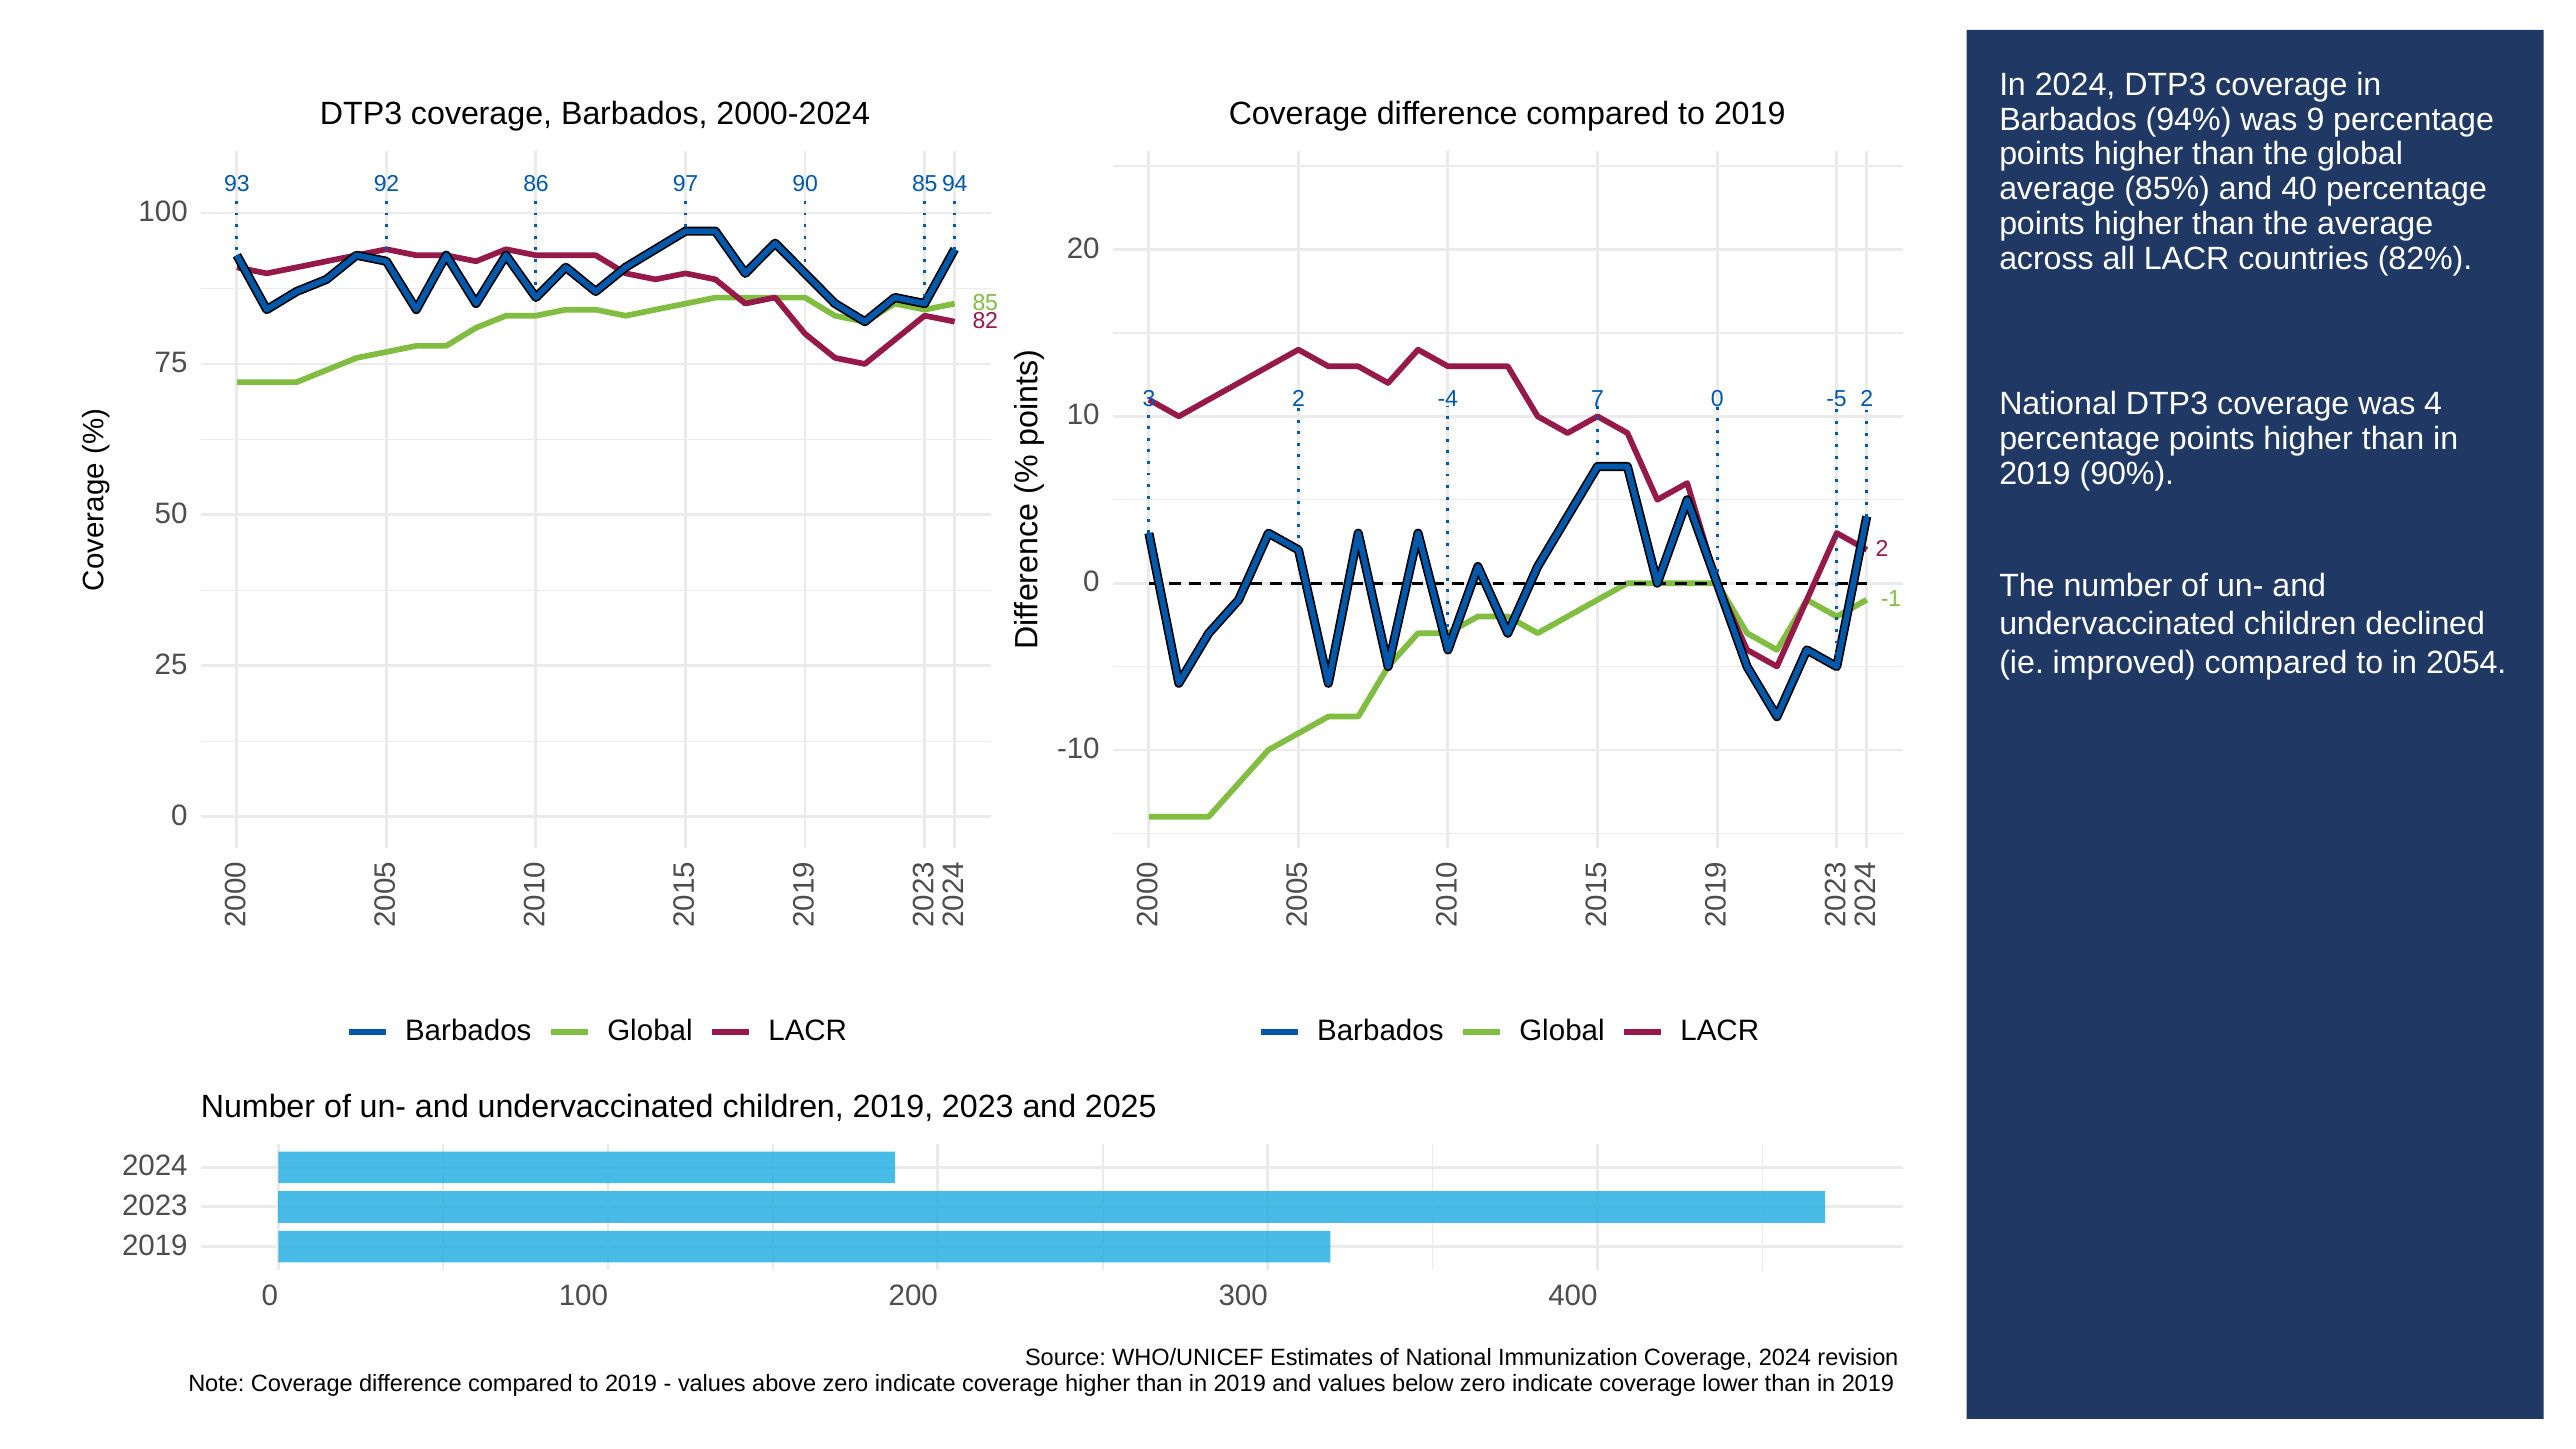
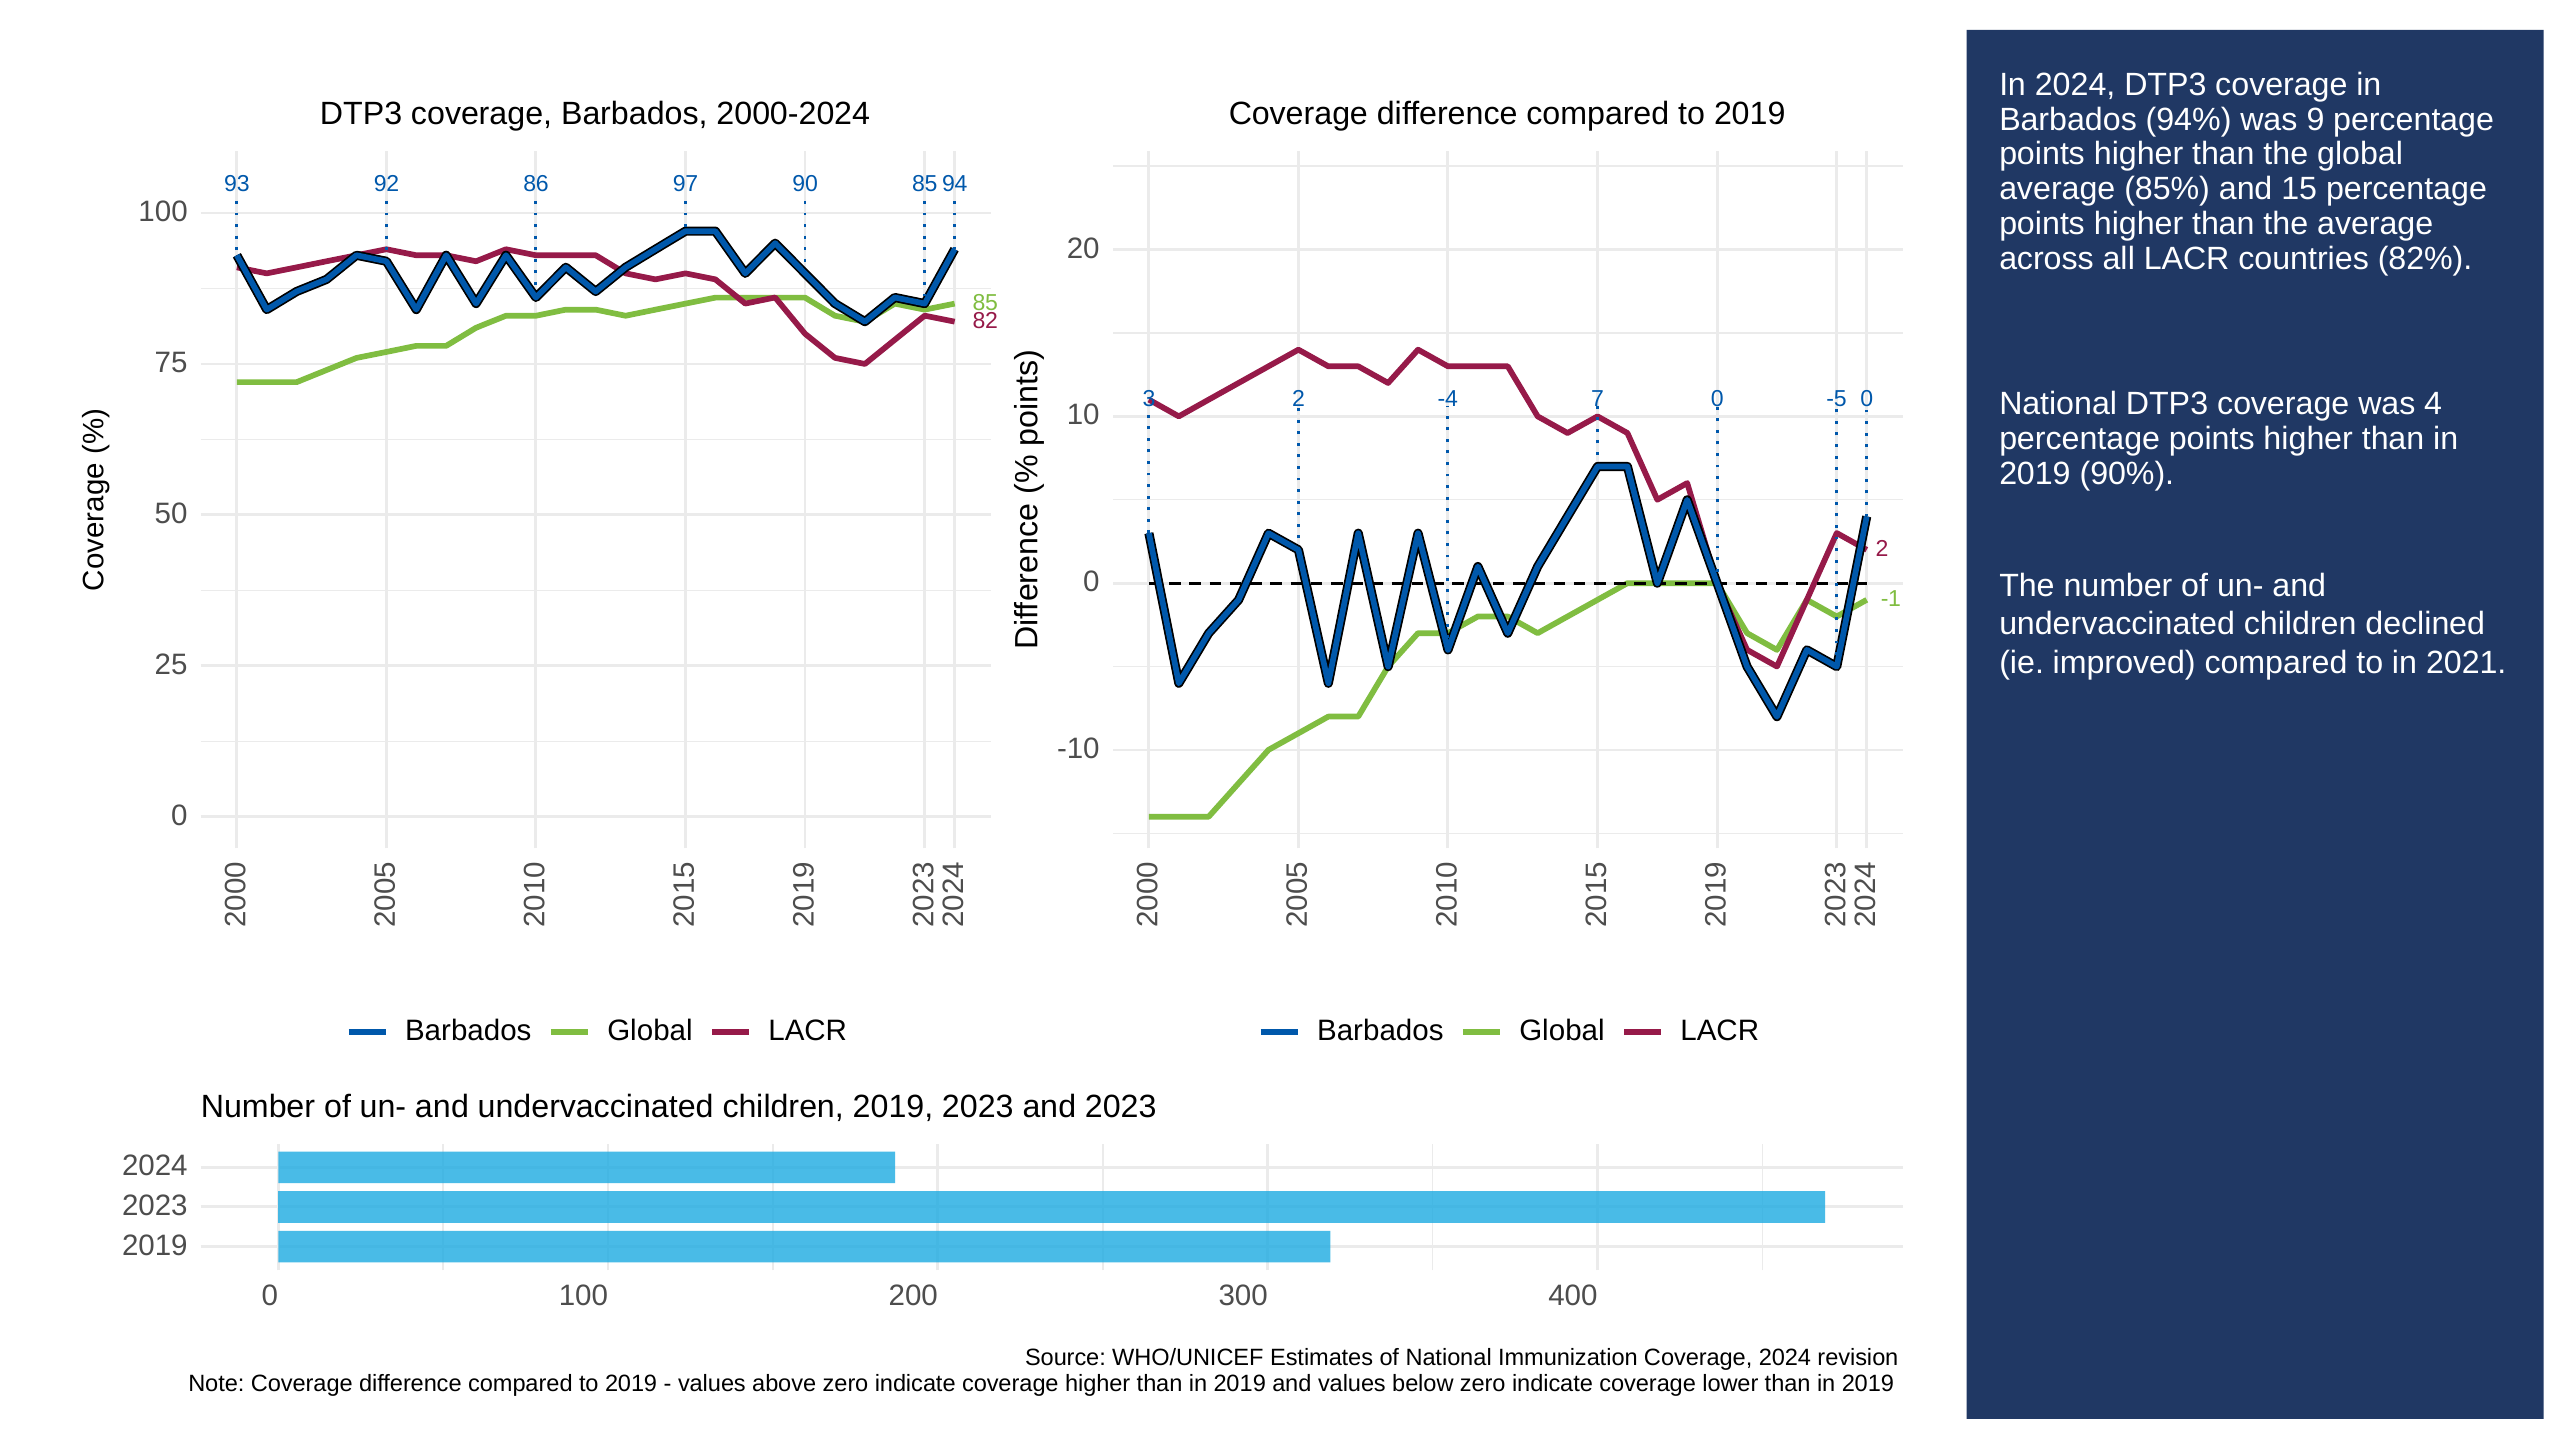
40: 40 -> 15
-5 2: 2 -> 0
2054: 2054 -> 2021
and 2025: 2025 -> 2023
